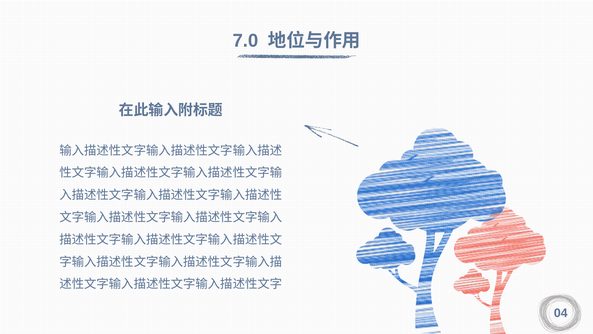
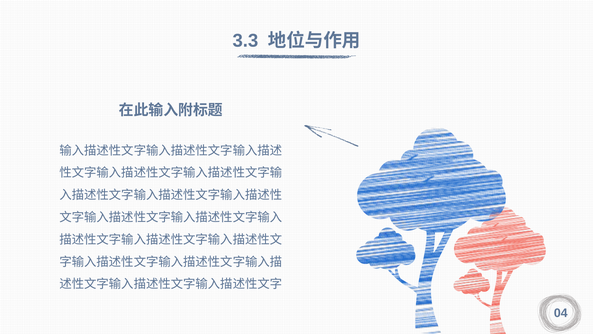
7.0: 7.0 -> 3.3
